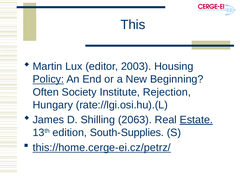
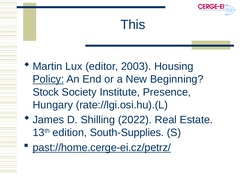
Often: Often -> Stock
Rejection: Rejection -> Presence
2063: 2063 -> 2022
Estate underline: present -> none
this://home.cerge-ei.cz/petrz/: this://home.cerge-ei.cz/petrz/ -> past://home.cerge-ei.cz/petrz/
